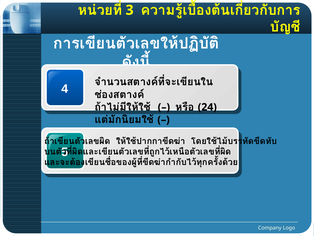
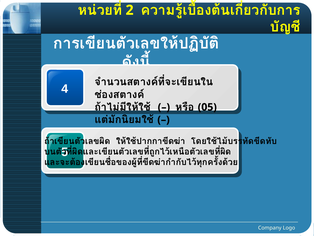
3: 3 -> 2
24: 24 -> 05
